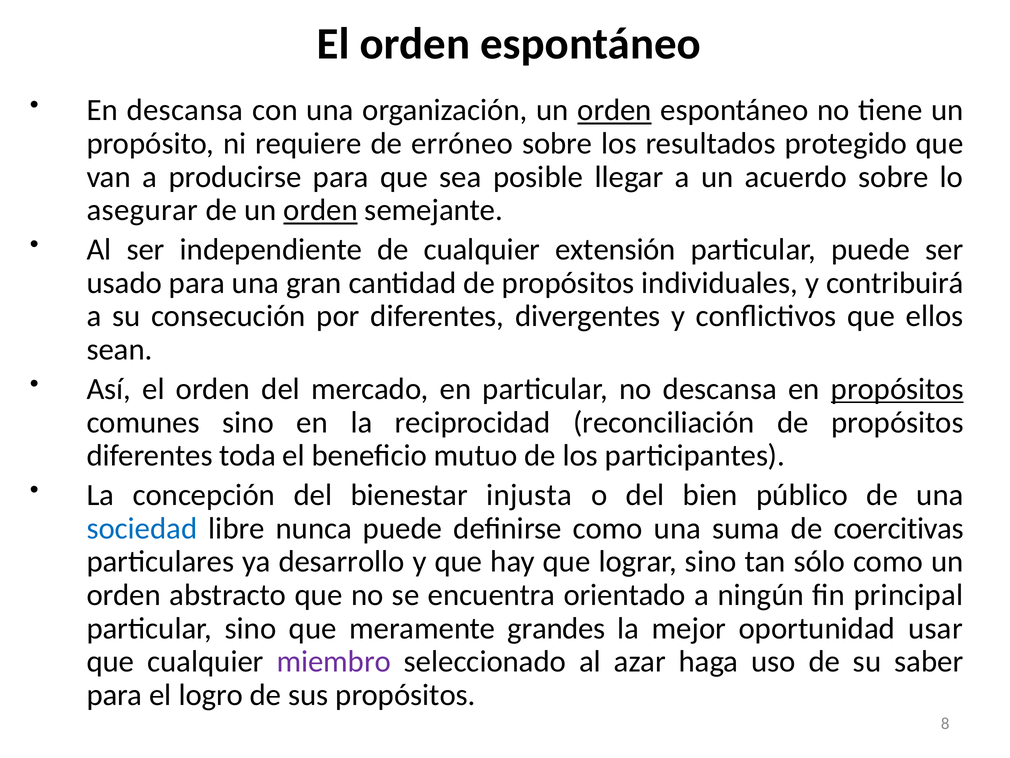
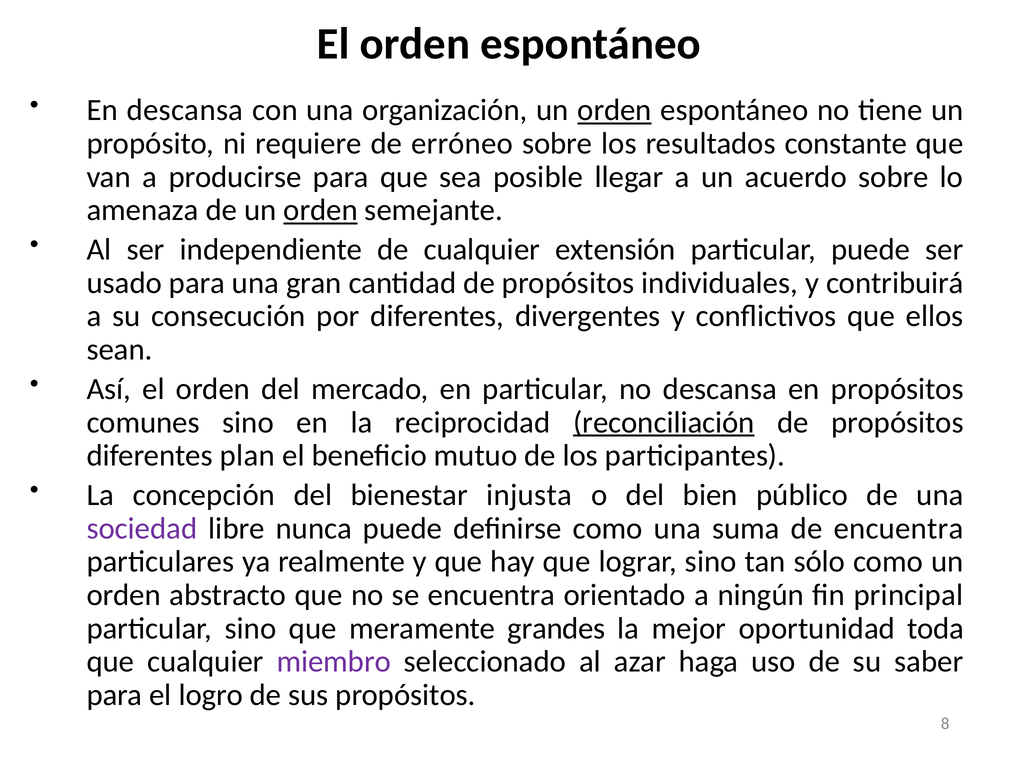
protegido: protegido -> constante
asegurar: asegurar -> amenaza
propósitos at (897, 389) underline: present -> none
reconciliación underline: none -> present
toda: toda -> plan
sociedad colour: blue -> purple
de coercitivas: coercitivas -> encuentra
desarrollo: desarrollo -> realmente
usar: usar -> toda
